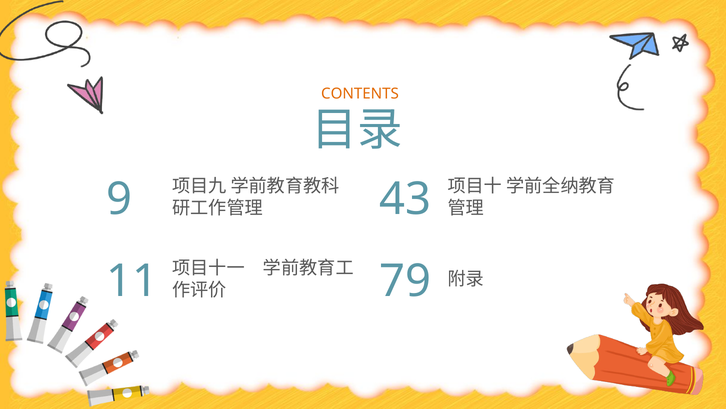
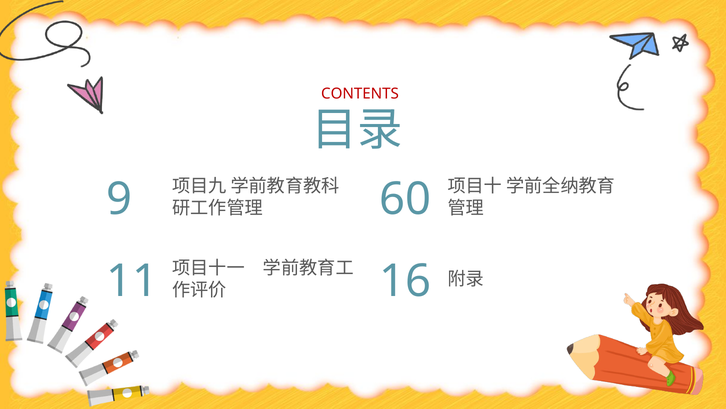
CONTENTS colour: orange -> red
43: 43 -> 60
79: 79 -> 16
